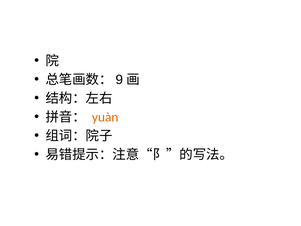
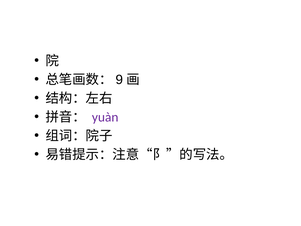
yuàn colour: orange -> purple
